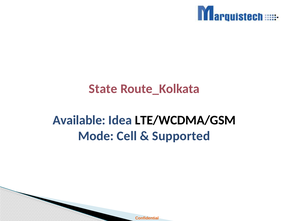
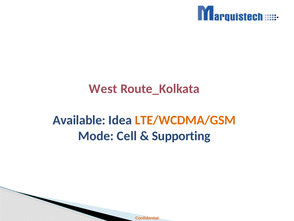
State: State -> West
LTE/WCDMA/GSM colour: black -> orange
Supported: Supported -> Supporting
